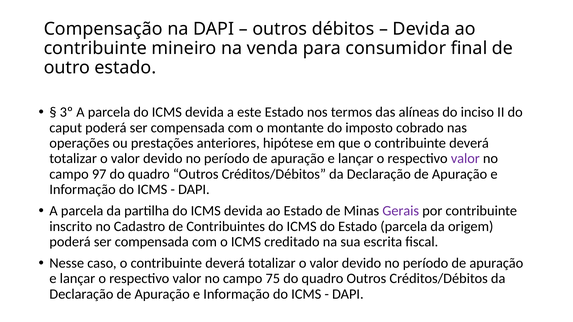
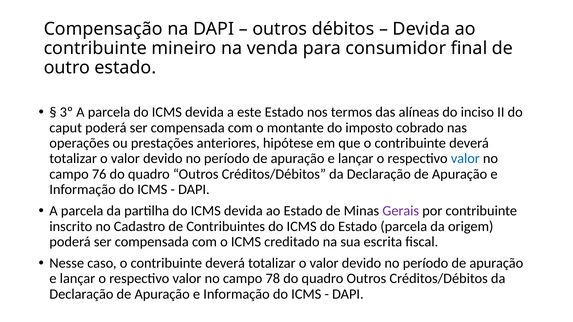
valor at (465, 159) colour: purple -> blue
97: 97 -> 76
75: 75 -> 78
